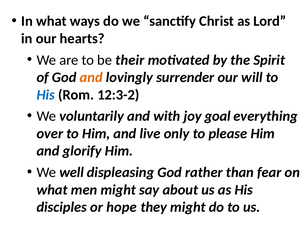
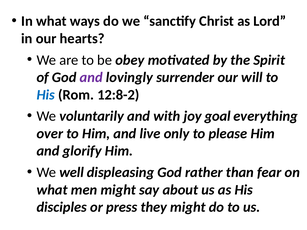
their: their -> obey
and at (91, 77) colour: orange -> purple
12:3-2: 12:3-2 -> 12:8-2
hope: hope -> press
